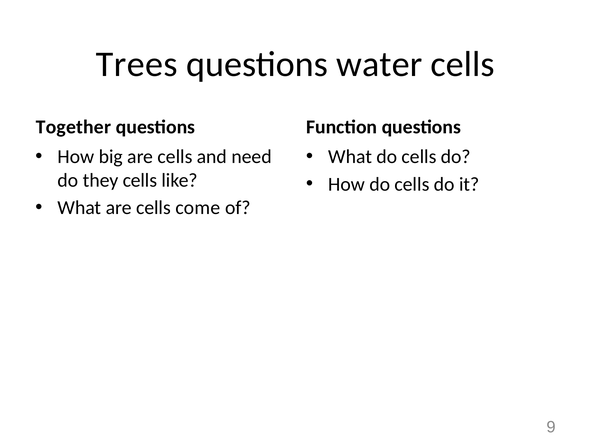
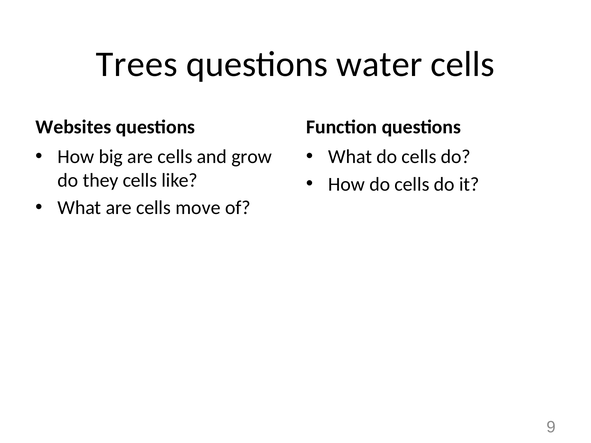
Together: Together -> Websites
need: need -> grow
come: come -> move
